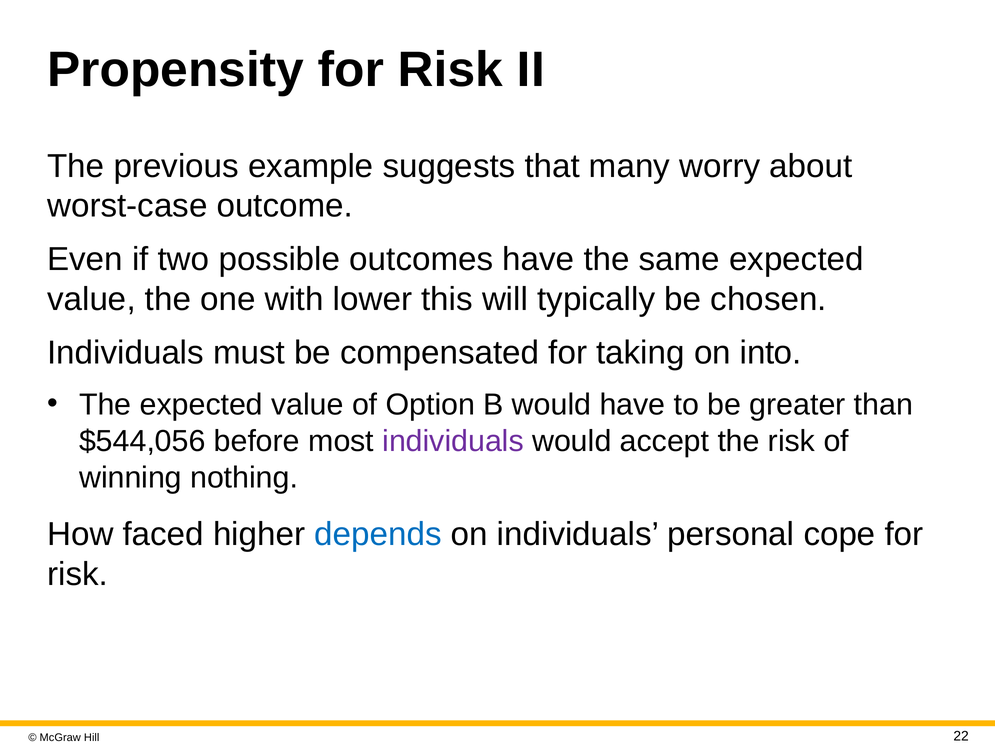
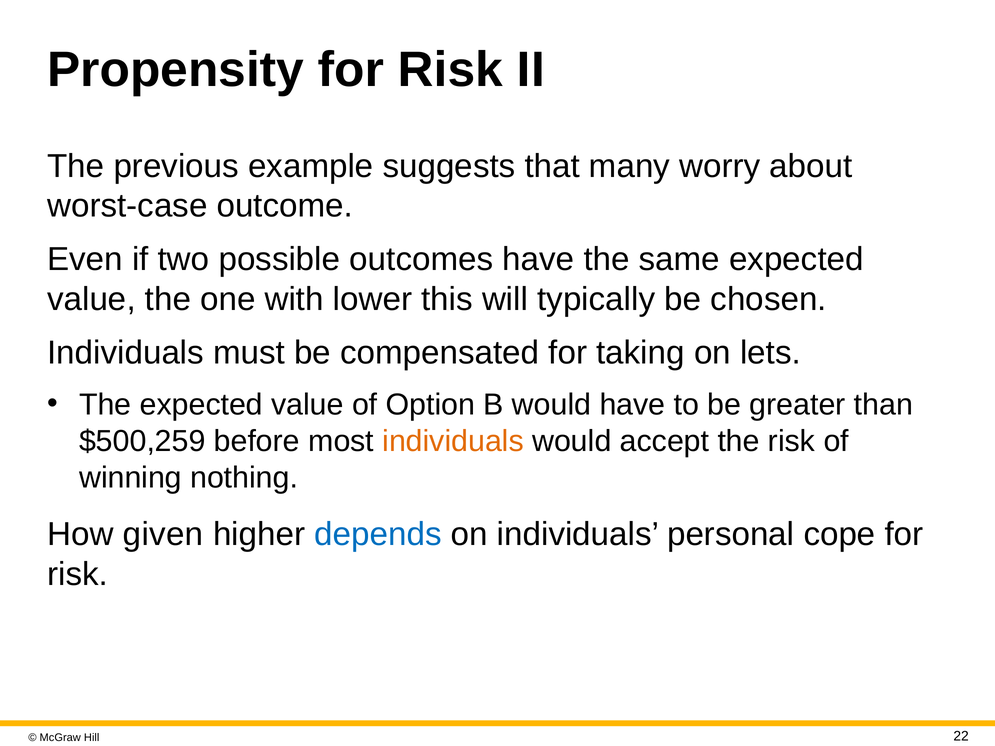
into: into -> lets
$544,056: $544,056 -> $500,259
individuals at (453, 441) colour: purple -> orange
faced: faced -> given
